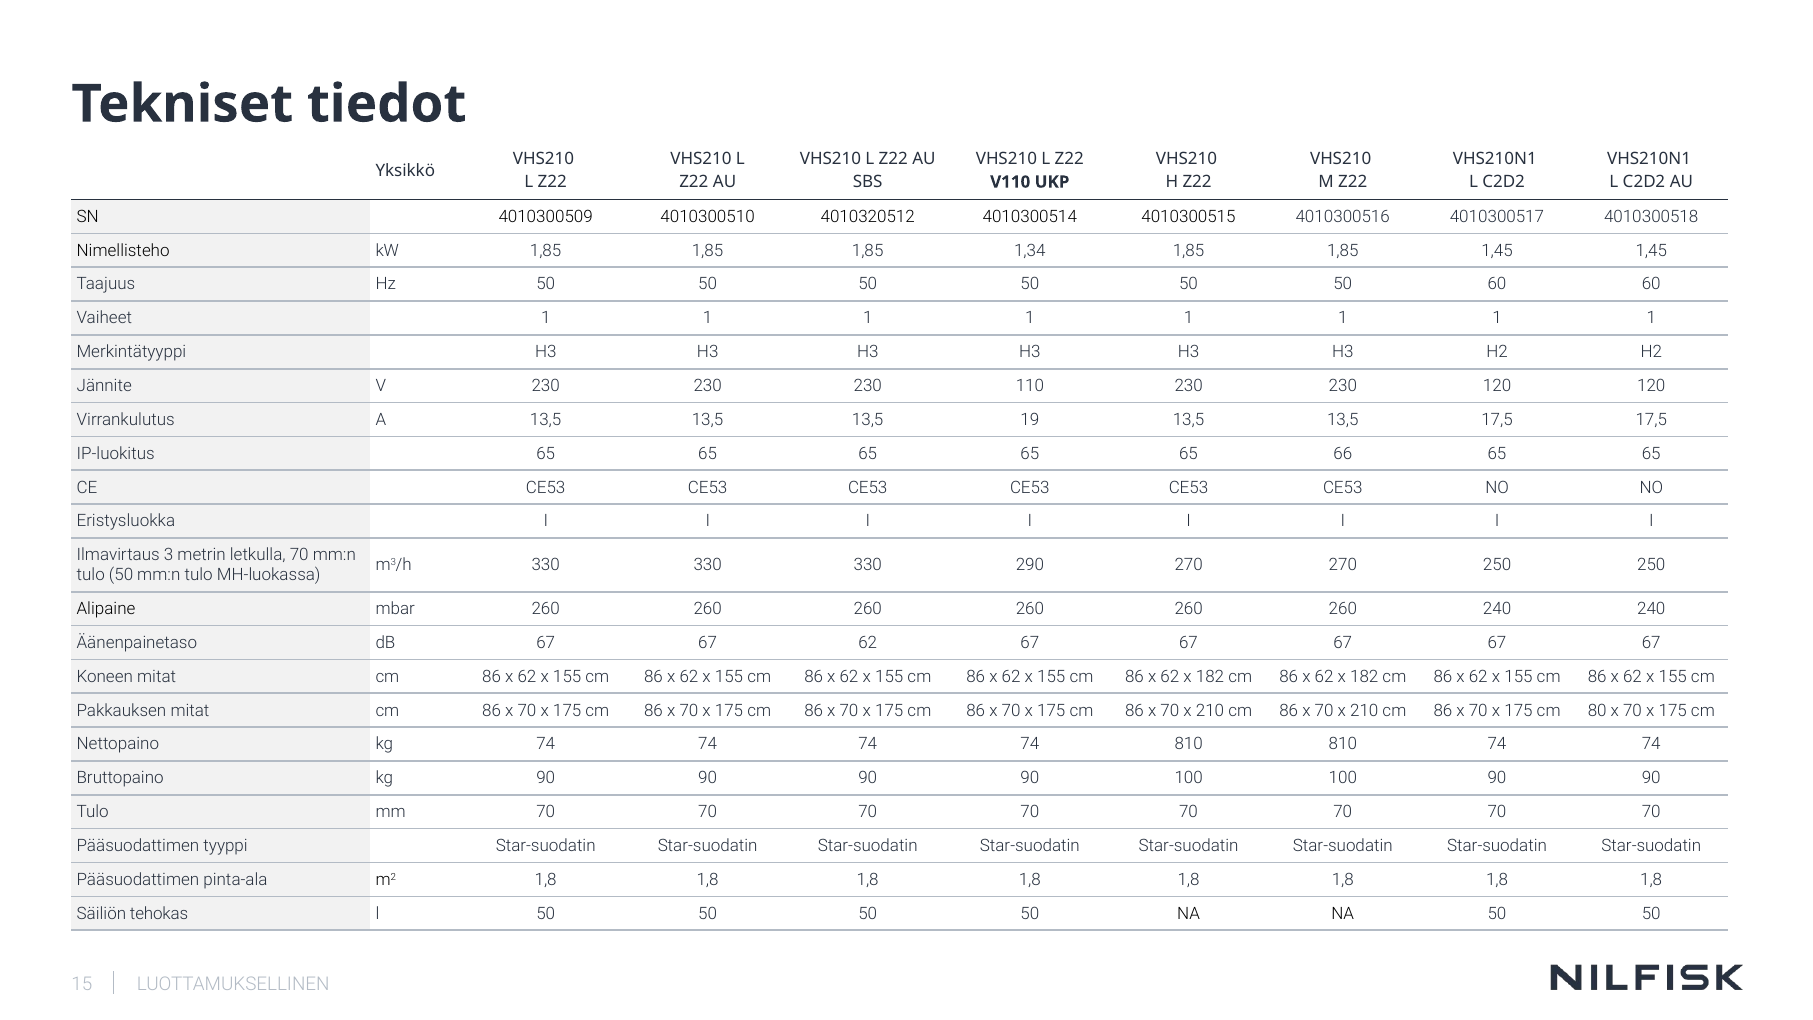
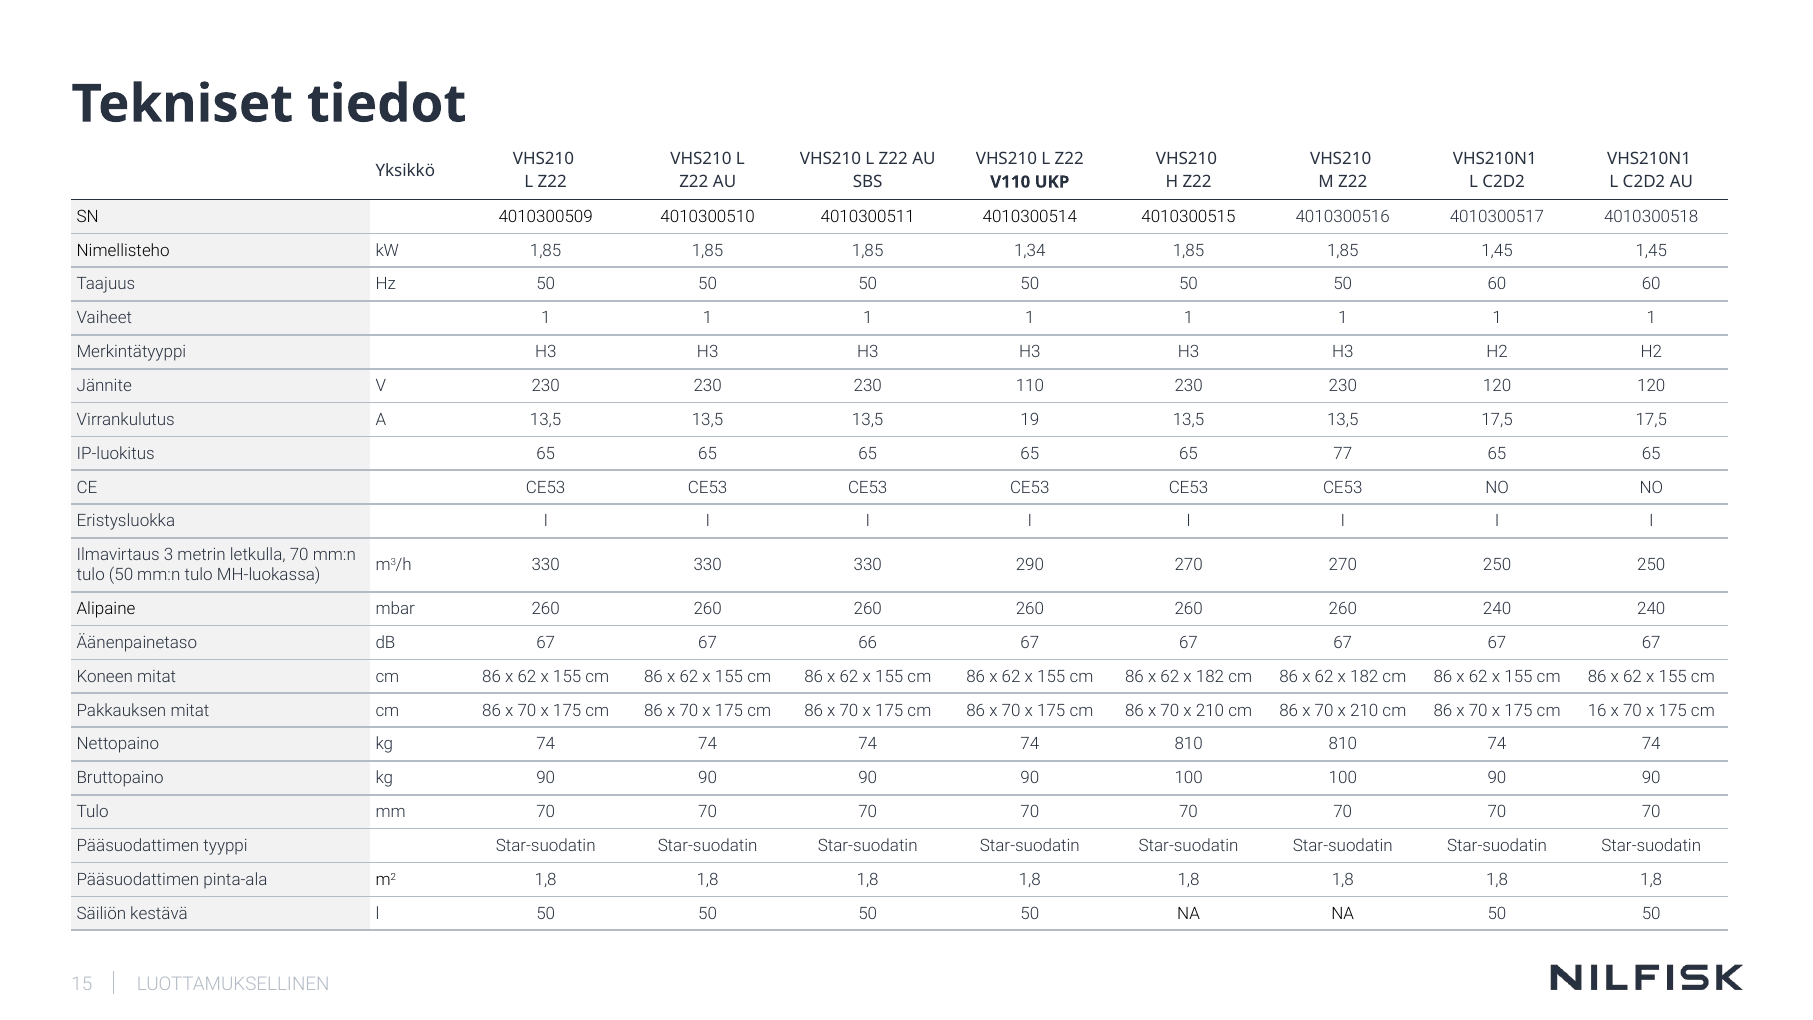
4010320512: 4010320512 -> 4010300511
66: 66 -> 77
67 62: 62 -> 66
80: 80 -> 16
tehokas: tehokas -> kestävä
